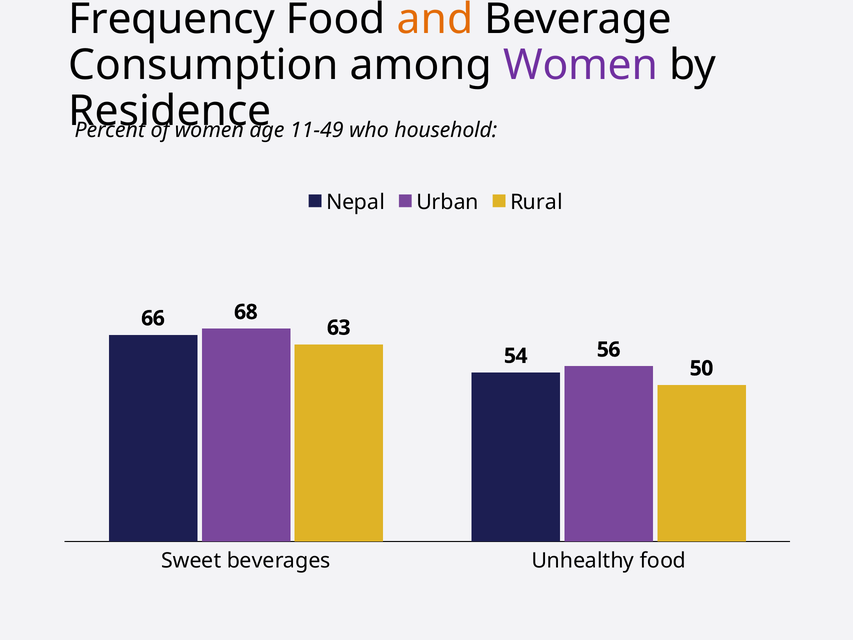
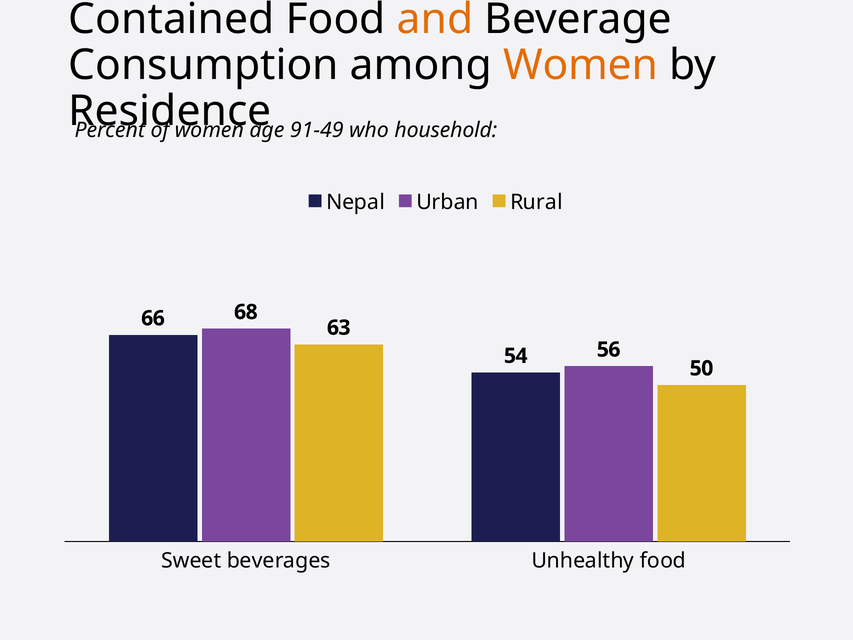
Frequency: Frequency -> Contained
Women at (581, 65) colour: purple -> orange
11-49: 11-49 -> 91-49
